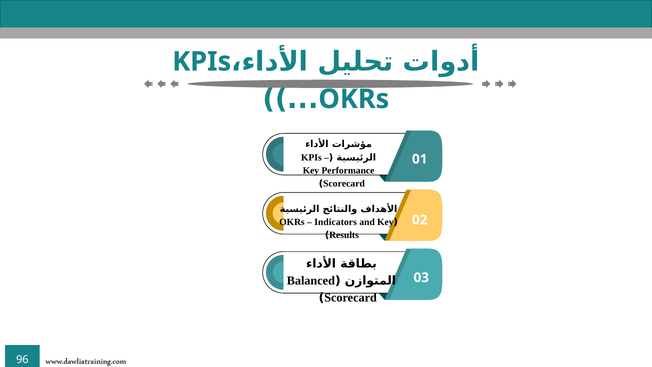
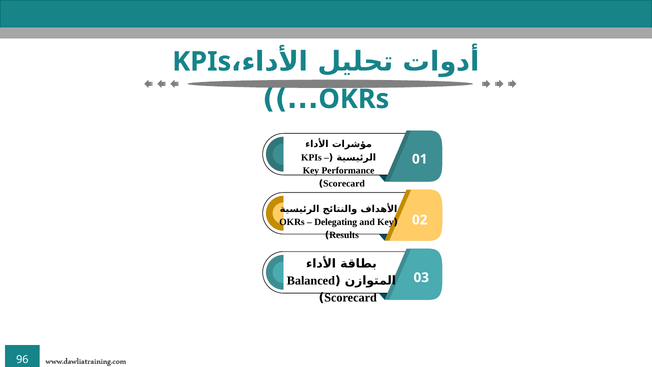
Indicators: Indicators -> Delegating
